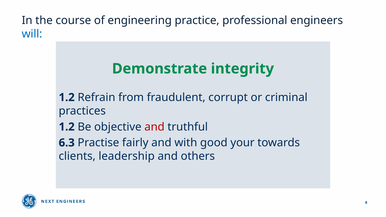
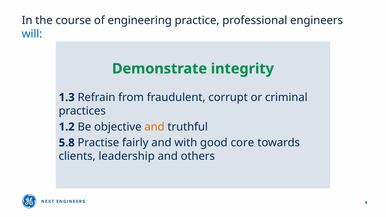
1.2 at (67, 97): 1.2 -> 1.3
and at (154, 127) colour: red -> orange
6.3: 6.3 -> 5.8
your: your -> core
